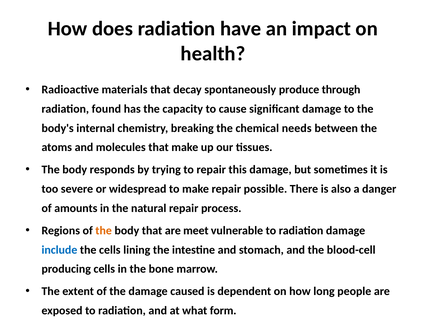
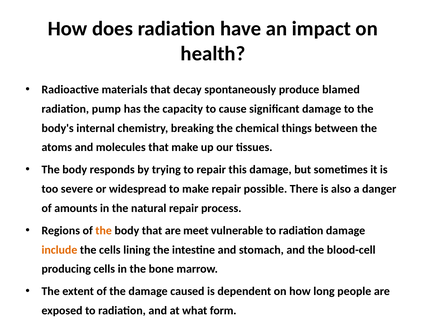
through: through -> blamed
found: found -> pump
needs: needs -> things
include colour: blue -> orange
